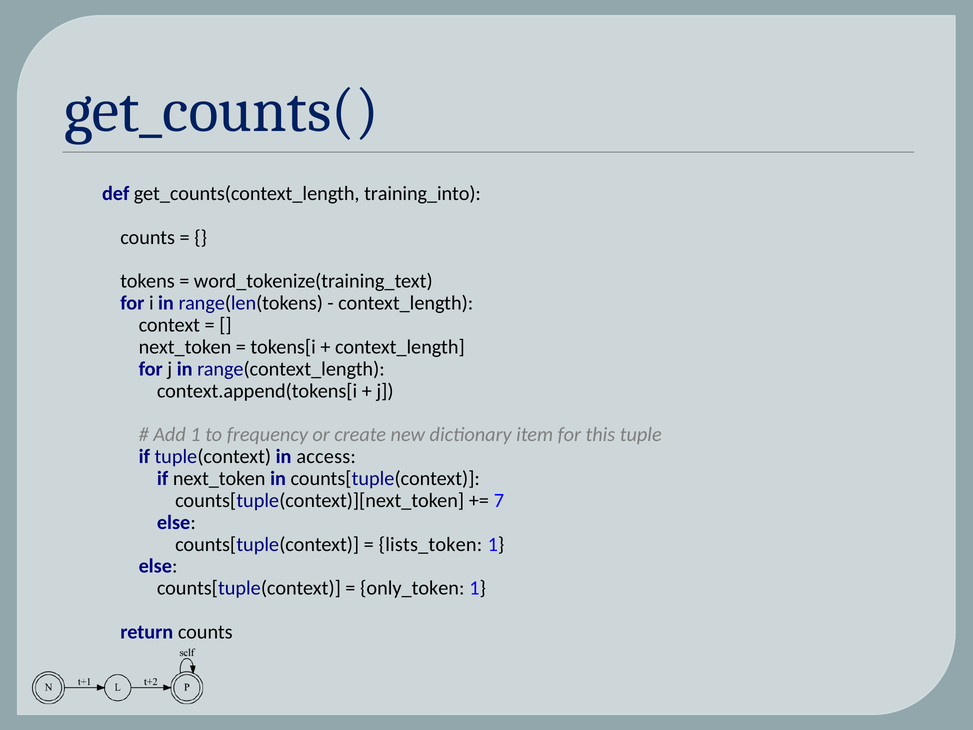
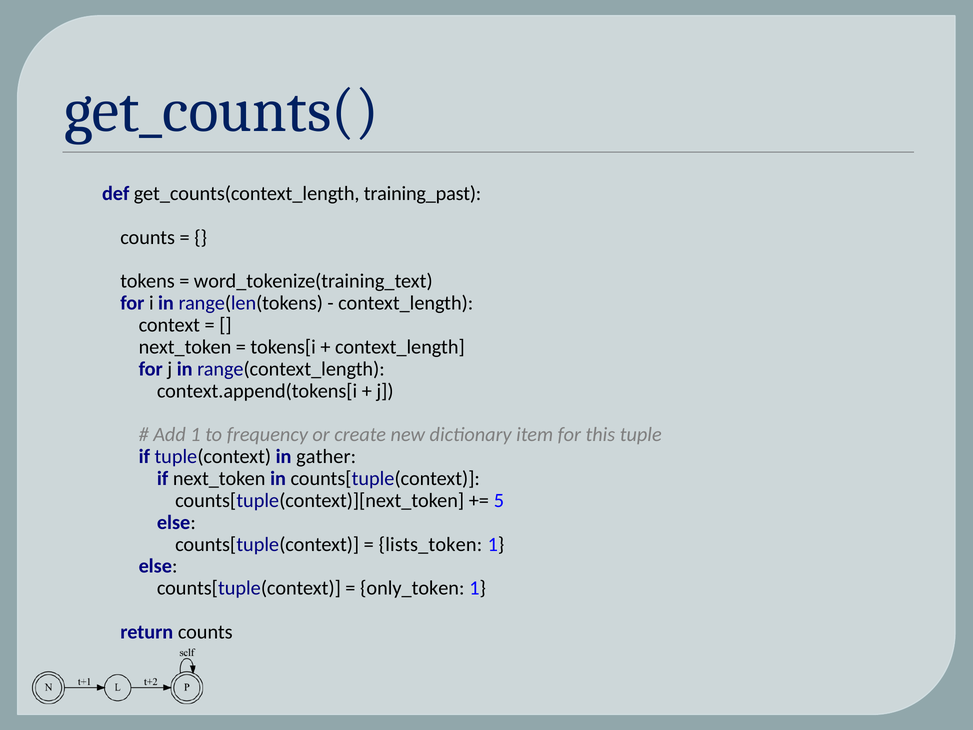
training_into: training_into -> training_past
access: access -> gather
7: 7 -> 5
